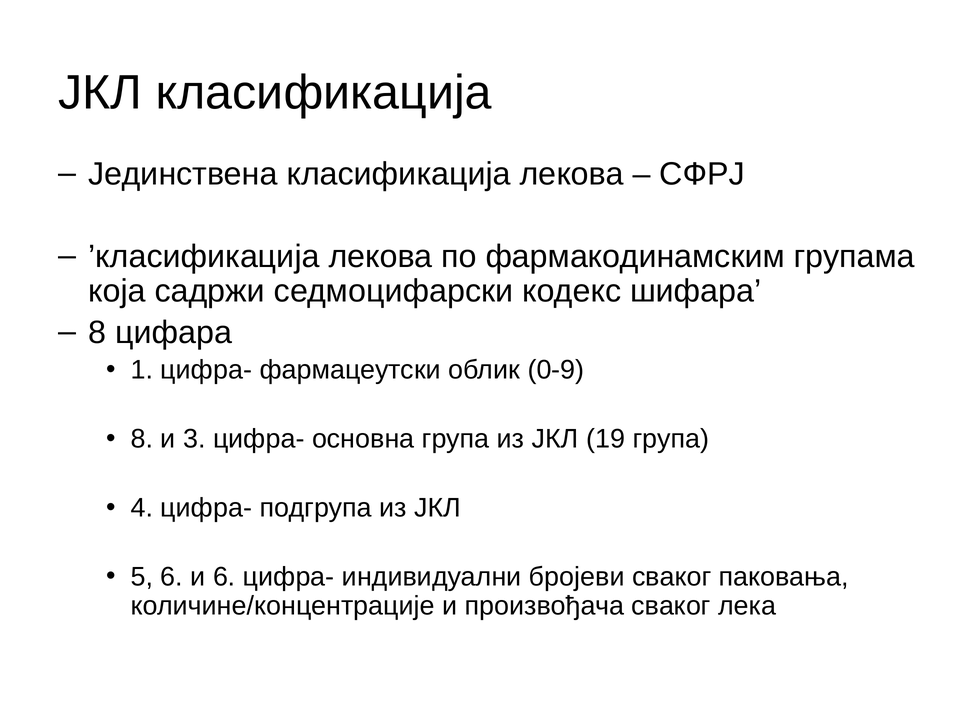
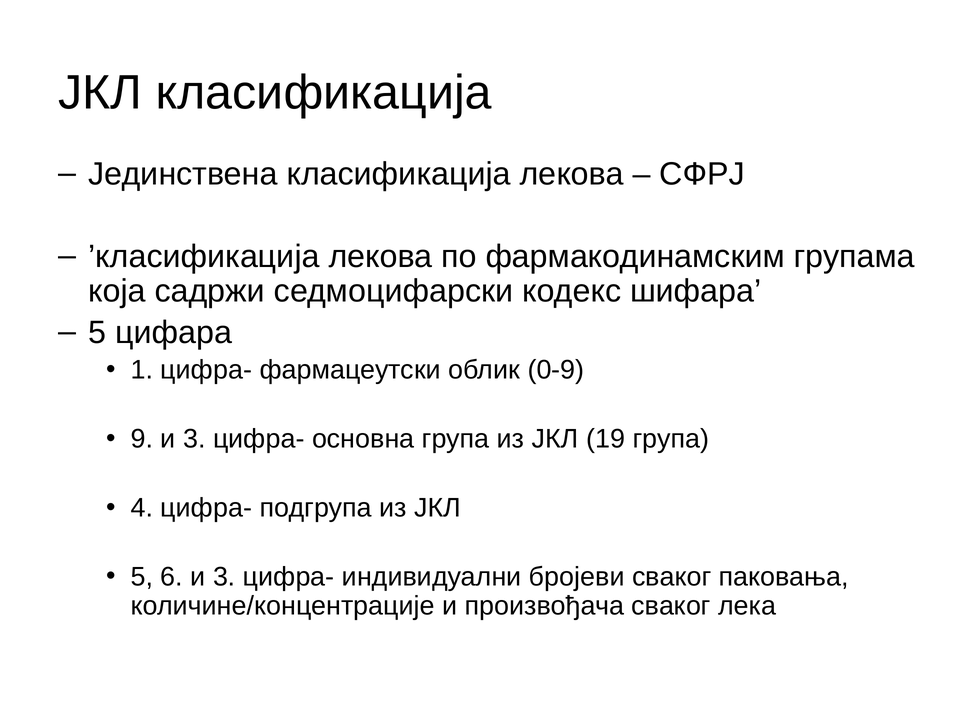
8 at (97, 333): 8 -> 5
8 at (142, 439): 8 -> 9
6 и 6: 6 -> 3
